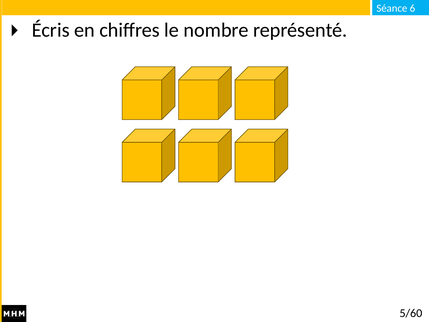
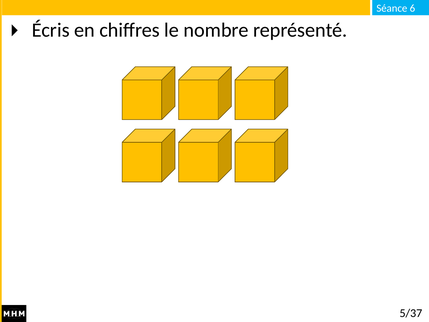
5/60: 5/60 -> 5/37
